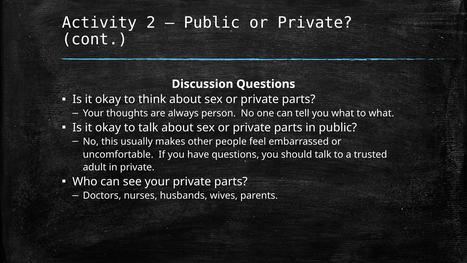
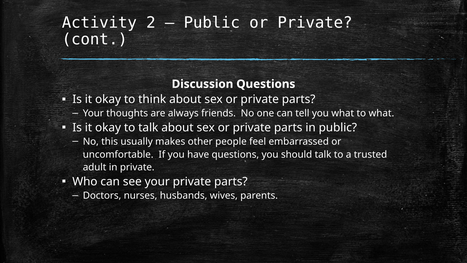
person: person -> friends
